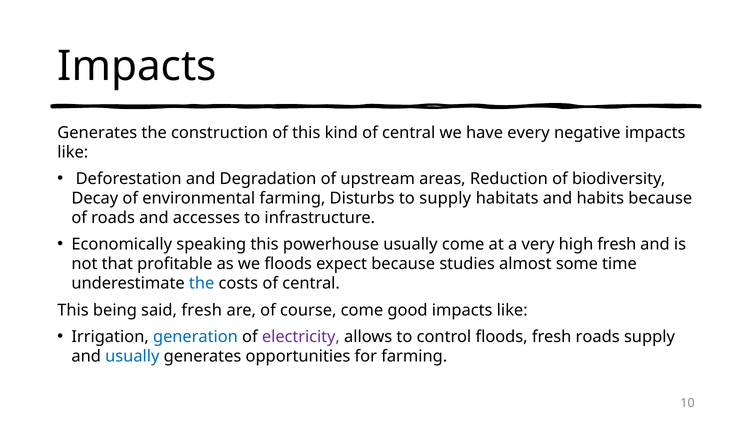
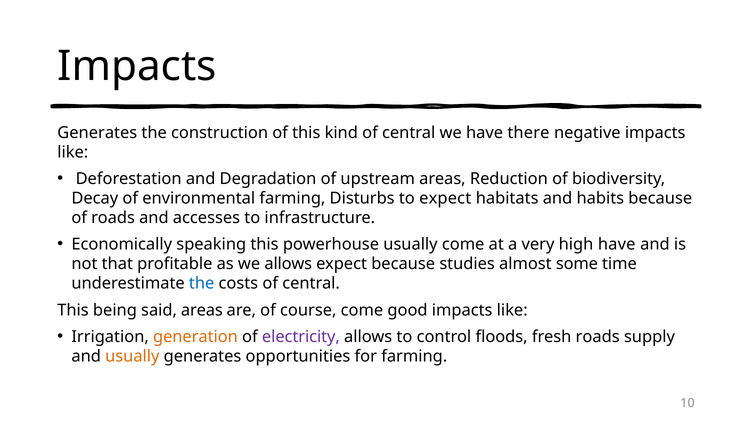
every: every -> there
to supply: supply -> expect
high fresh: fresh -> have
we floods: floods -> allows
said fresh: fresh -> areas
generation colour: blue -> orange
usually at (132, 356) colour: blue -> orange
